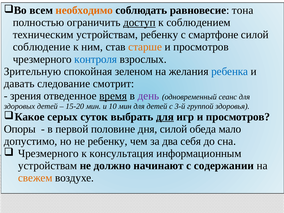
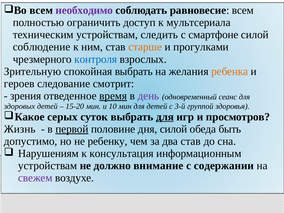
необходимо colour: orange -> purple
равновесие тона: тона -> всем
доступ underline: present -> none
соблюдением: соблюдением -> мультсериала
устройствам ребенку: ребенку -> следить
просмотров at (201, 47): просмотров -> прогулками
спокойная зеленом: зеленом -> выбрать
ребенка colour: blue -> orange
давать: давать -> героев
Опоры: Опоры -> Жизнь
первой underline: none -> present
мало: мало -> быть
два себя: себя -> став
Чрезмерного at (48, 153): Чрезмерного -> Нарушениям
начинают: начинают -> внимание
свежем colour: orange -> purple
